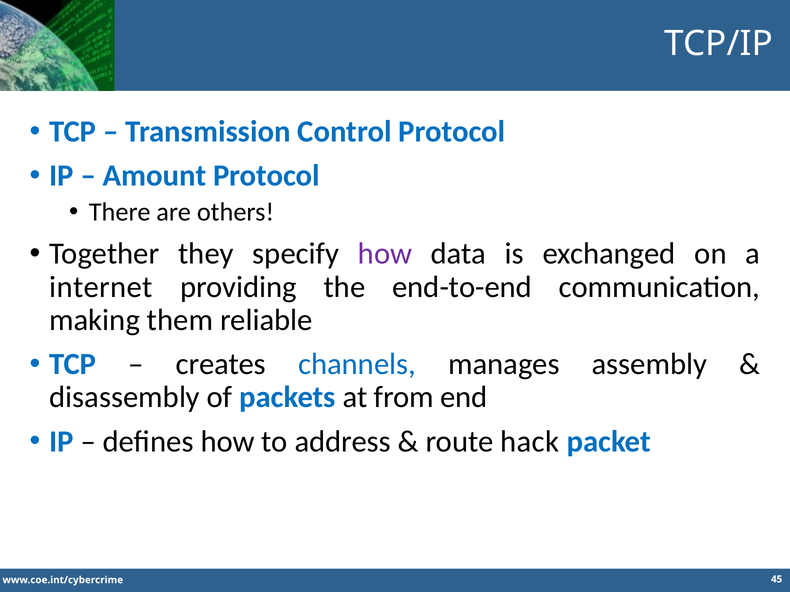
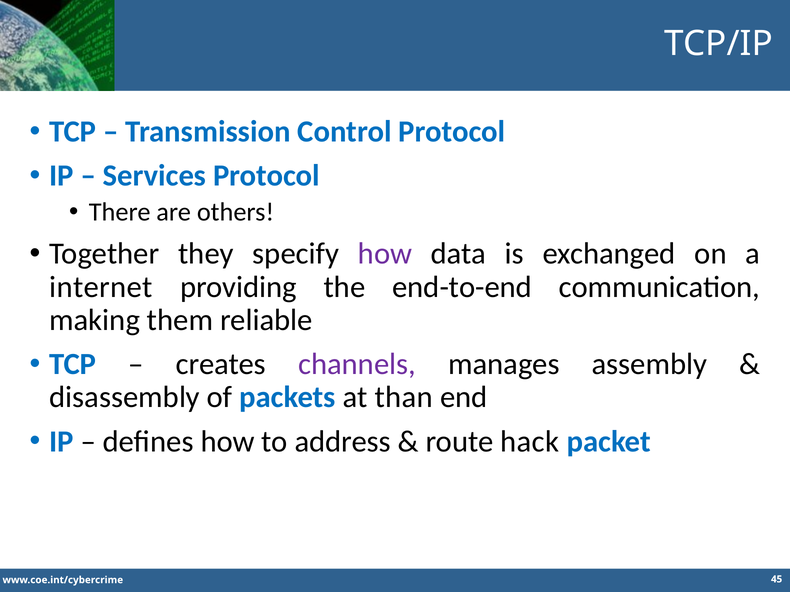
Amount: Amount -> Services
channels colour: blue -> purple
from: from -> than
